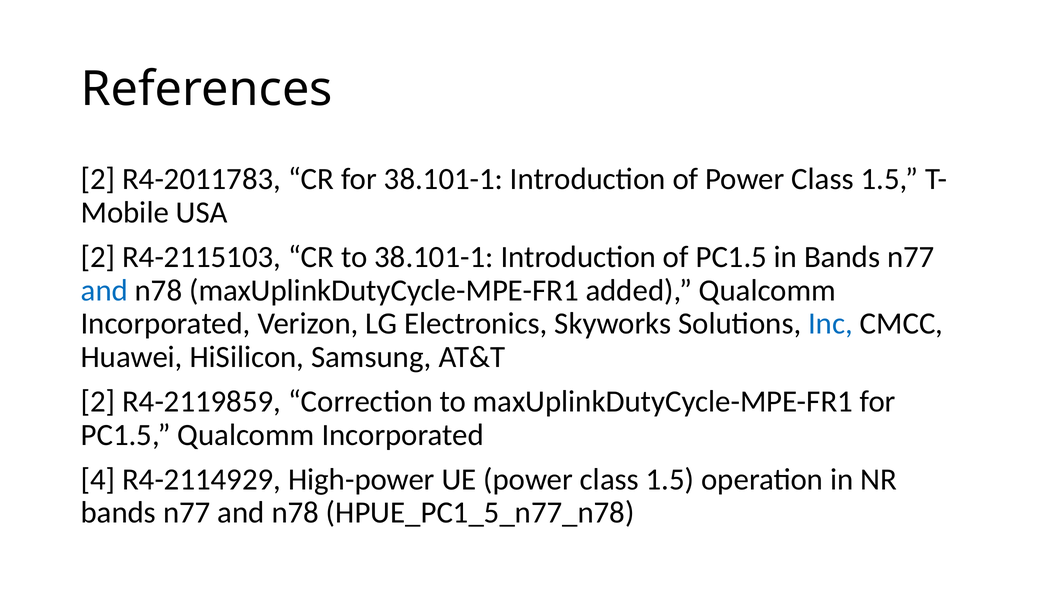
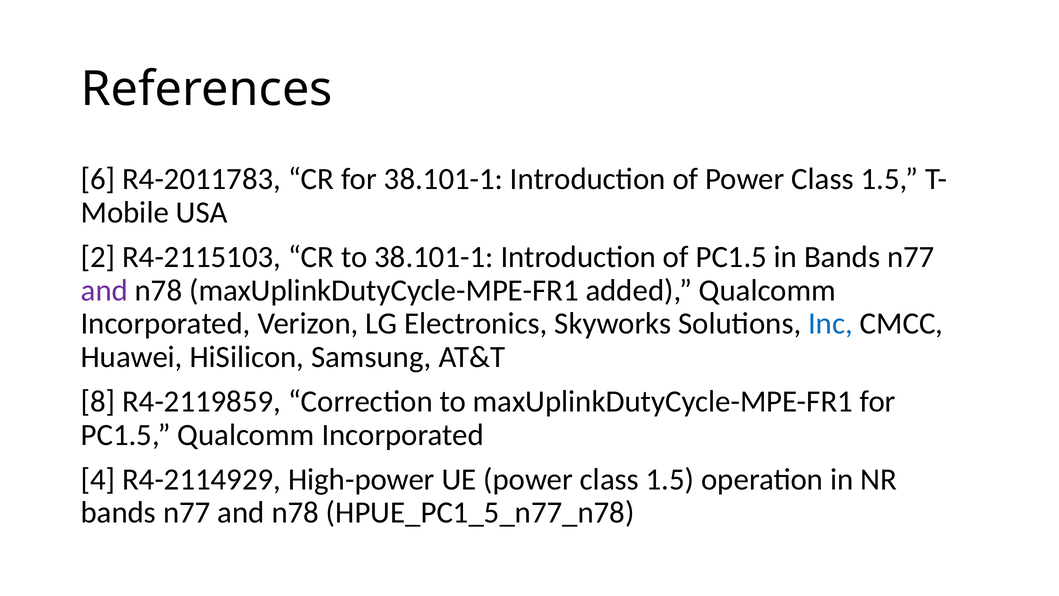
2 at (98, 179): 2 -> 6
and at (104, 290) colour: blue -> purple
2 at (98, 401): 2 -> 8
